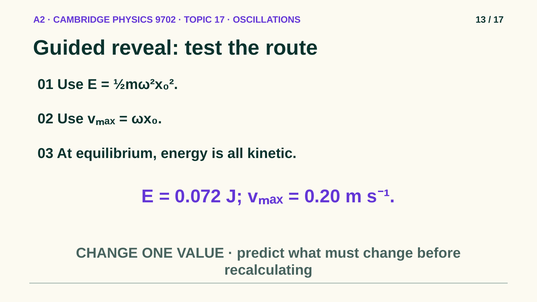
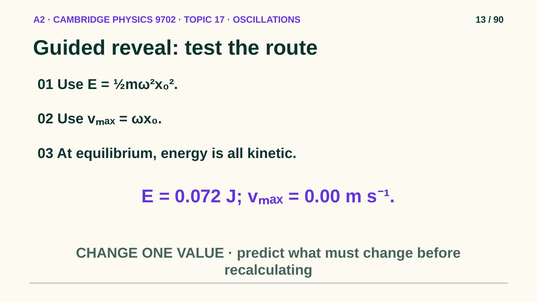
17 at (499, 20): 17 -> 90
0.20: 0.20 -> 0.00
